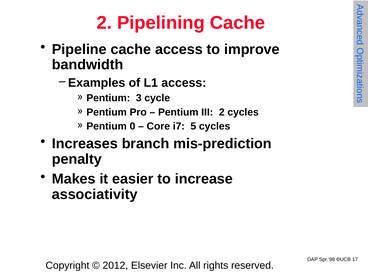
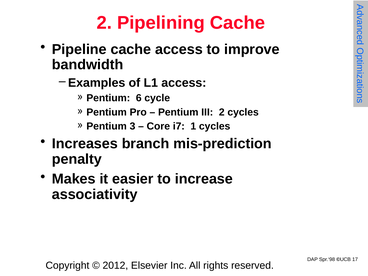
3: 3 -> 6
0: 0 -> 3
5: 5 -> 1
